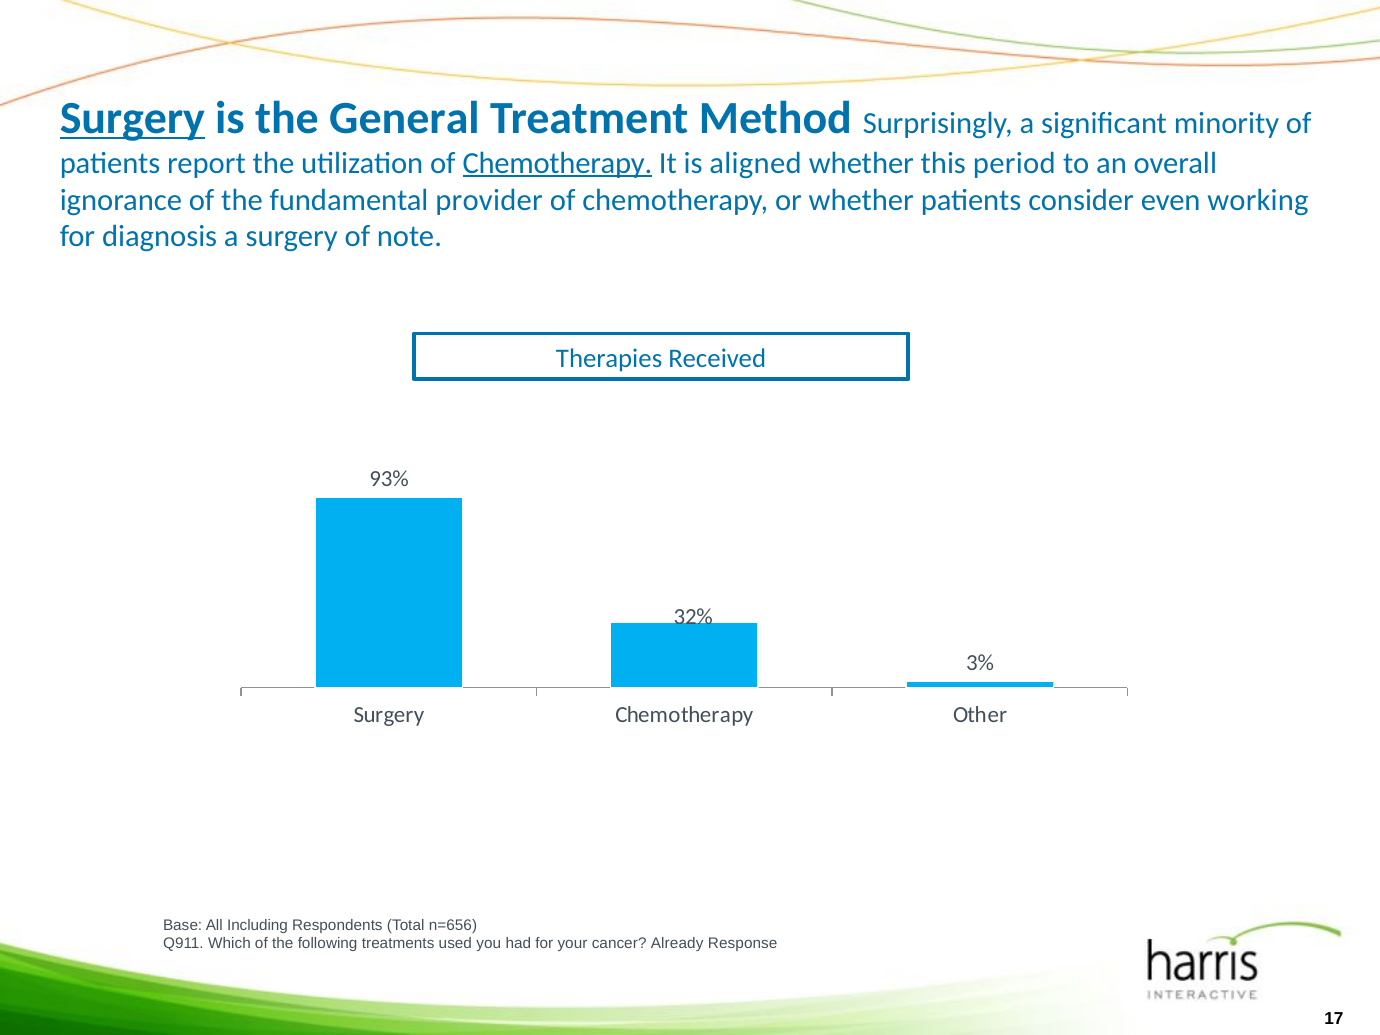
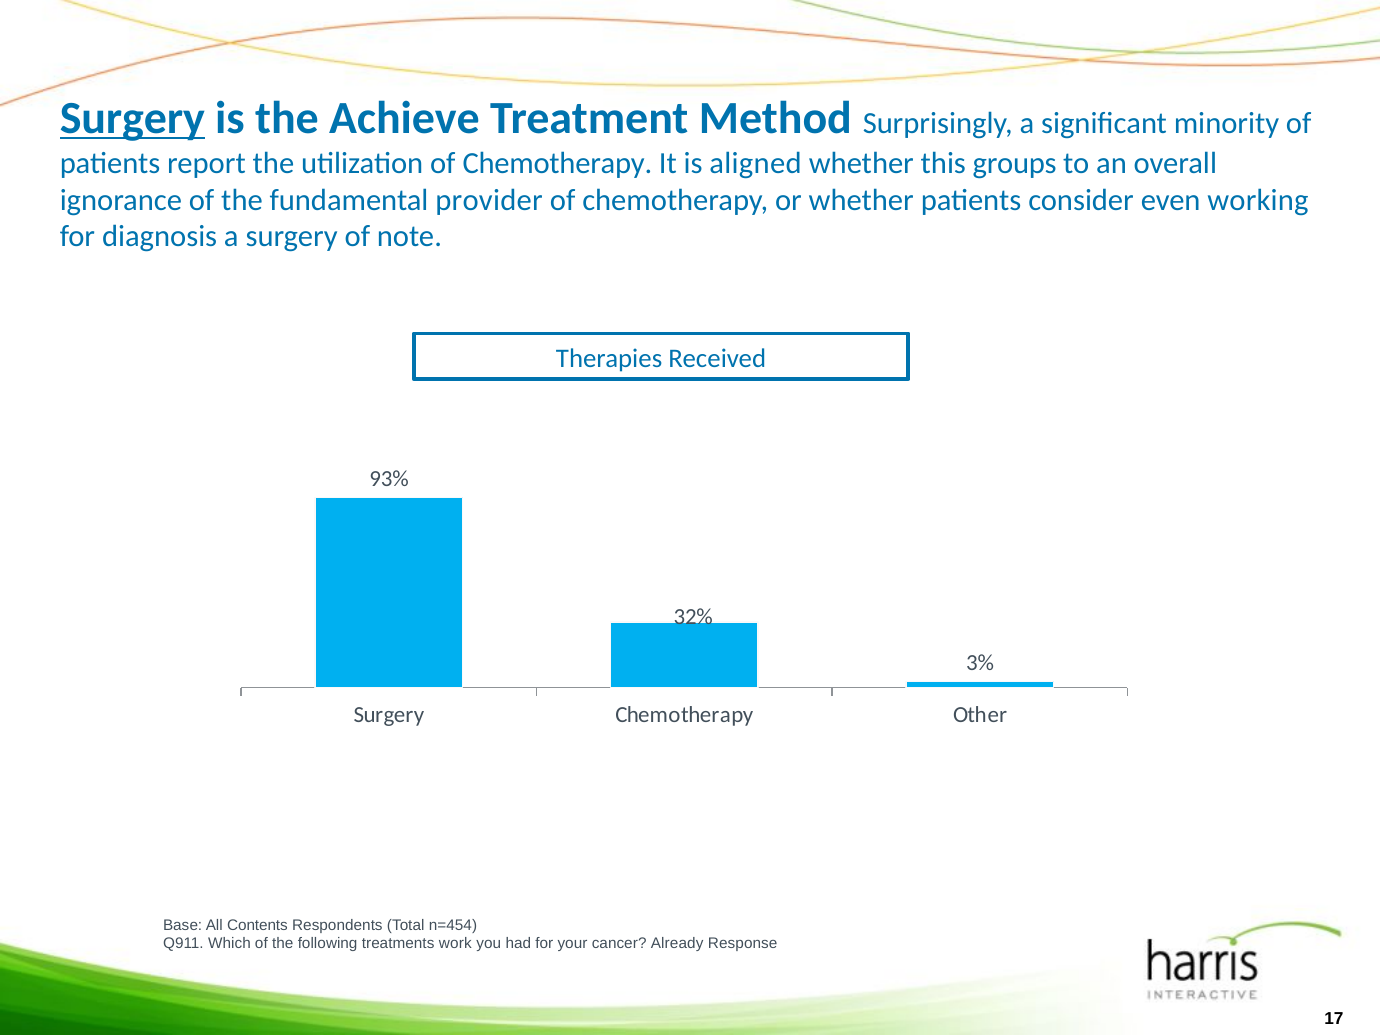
General: General -> Achieve
Chemotherapy at (557, 163) underline: present -> none
period: period -> groups
Including: Including -> Contents
n=656: n=656 -> n=454
used: used -> work
